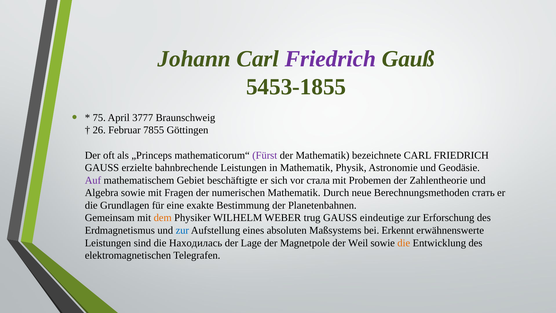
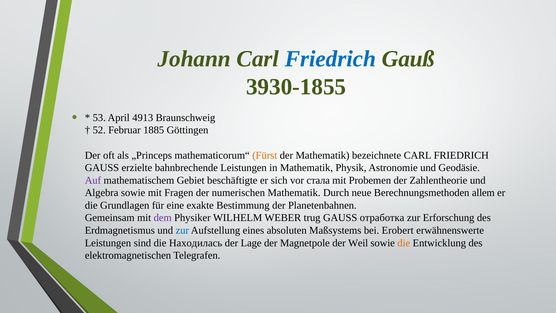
Friedrich at (330, 59) colour: purple -> blue
5453-1855: 5453-1855 -> 3930-1855
75: 75 -> 53
3777: 3777 -> 4913
26: 26 -> 52
7855: 7855 -> 1885
Fürst colour: purple -> orange
стать: стать -> allem
dem colour: orange -> purple
eindeutige: eindeutige -> отработка
Erkennt: Erkennt -> Erobert
